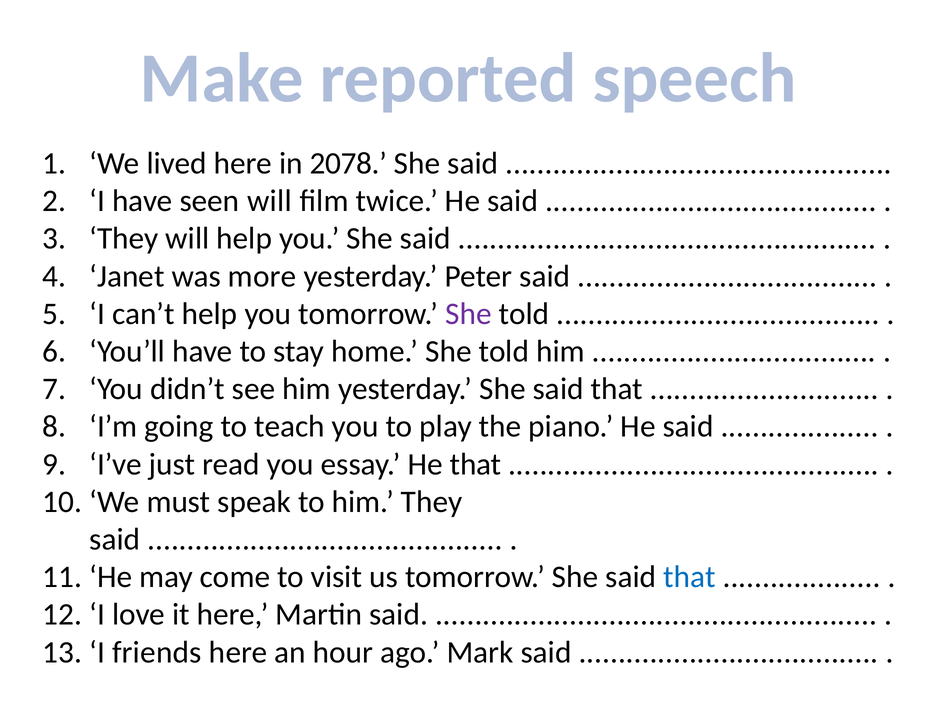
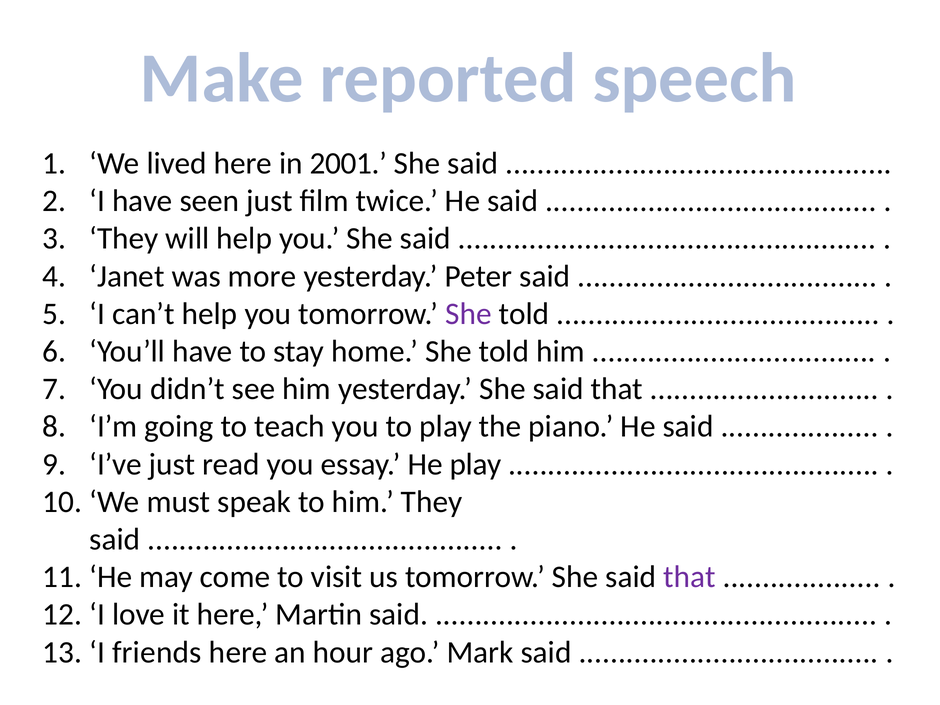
2078: 2078 -> 2001
seen will: will -> just
He that: that -> play
that at (690, 577) colour: blue -> purple
